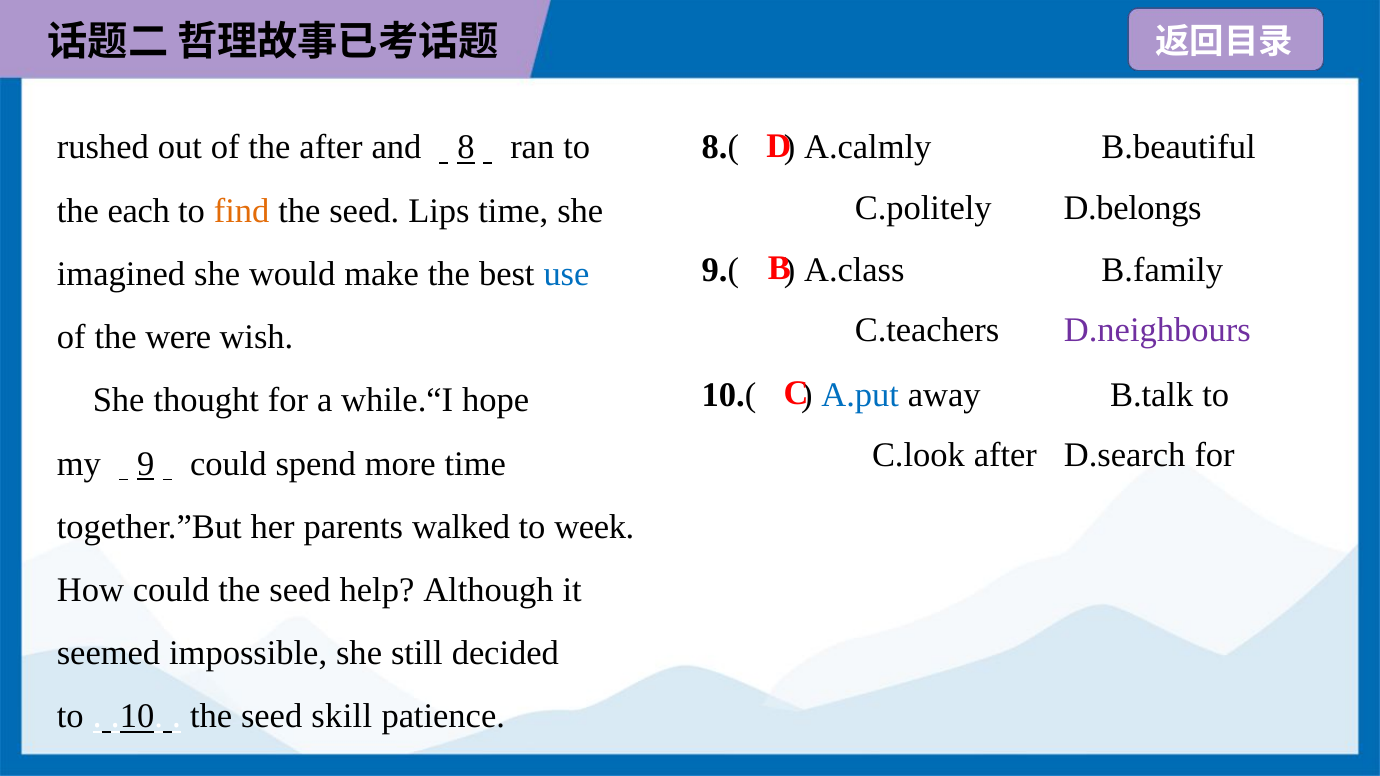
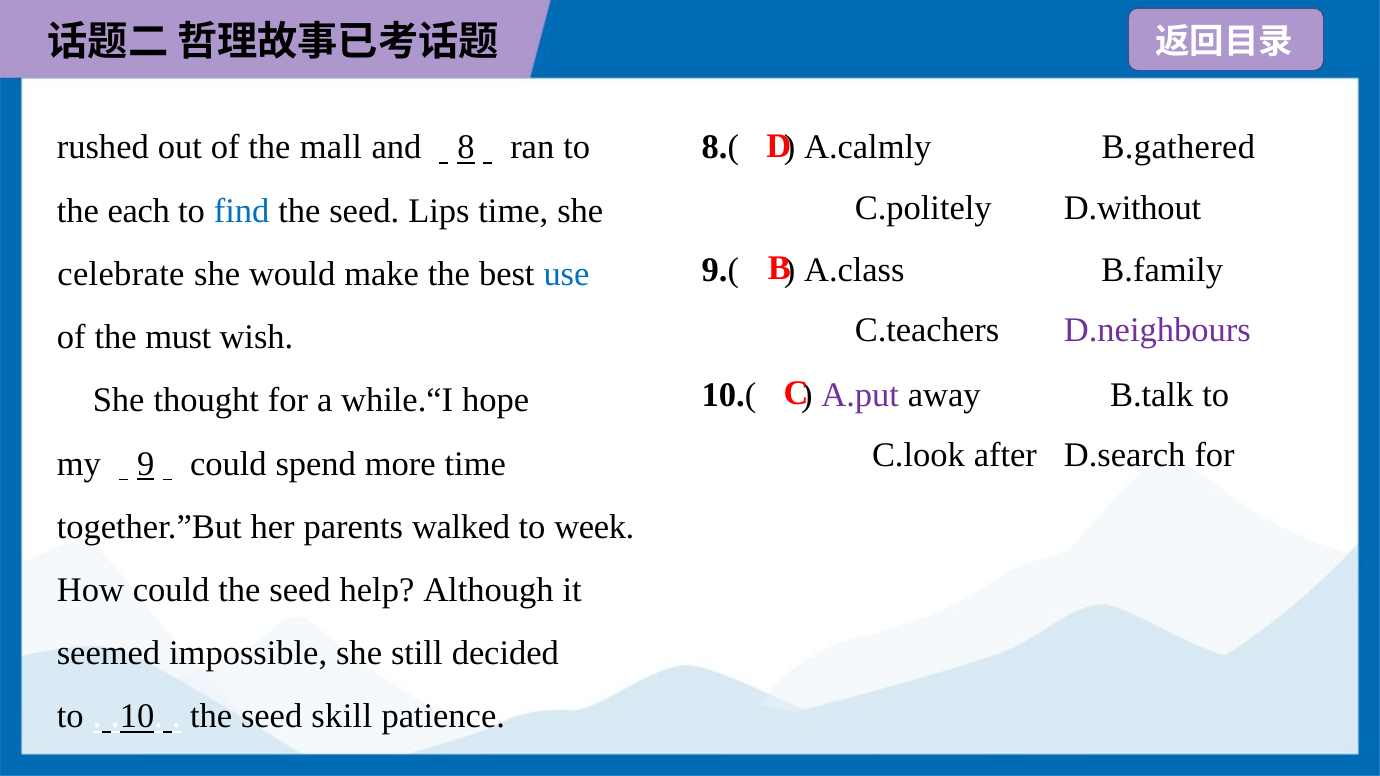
the after: after -> mall
B.beautiful: B.beautiful -> B.gathered
D.belongs: D.belongs -> D.without
find colour: orange -> blue
imagined: imagined -> celebrate
were: were -> must
A.put colour: blue -> purple
